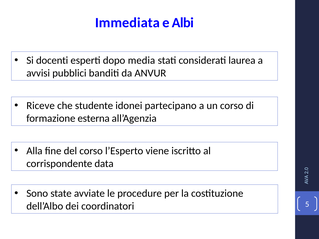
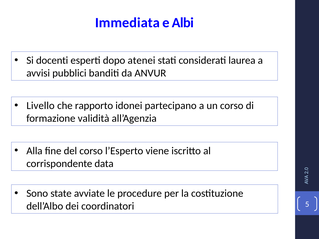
media: media -> atenei
Riceve: Riceve -> Livello
studente: studente -> rapporto
esterna: esterna -> validità
